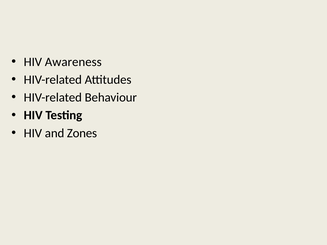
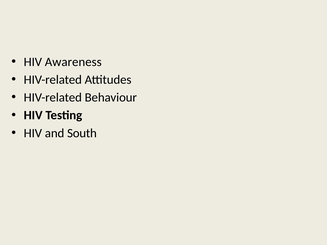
Zones: Zones -> South
